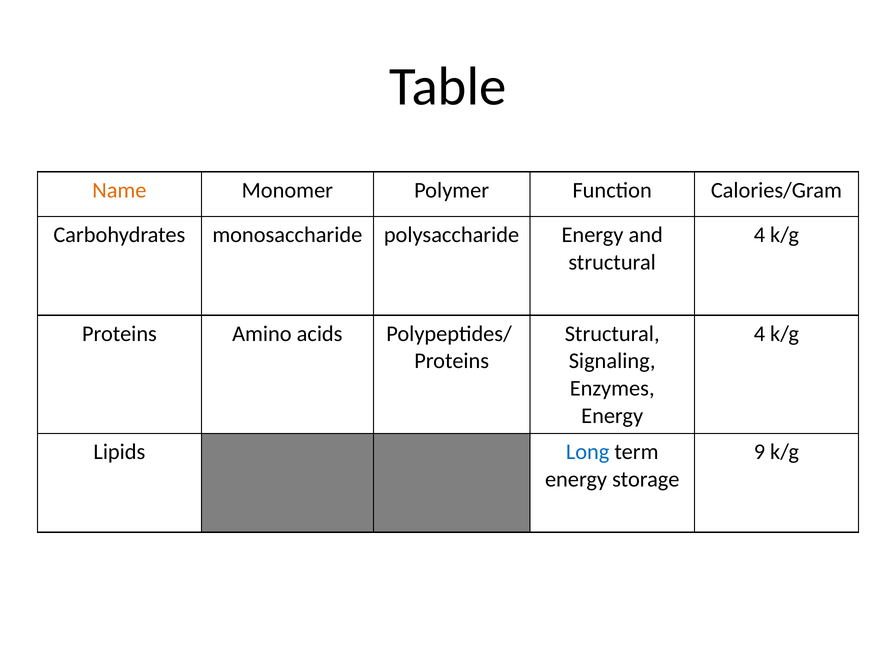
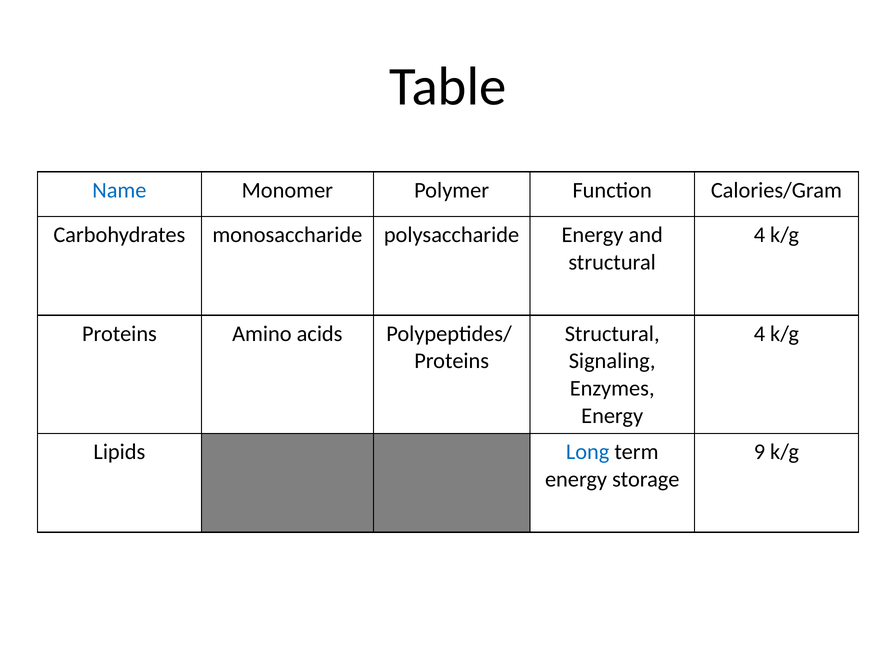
Name colour: orange -> blue
